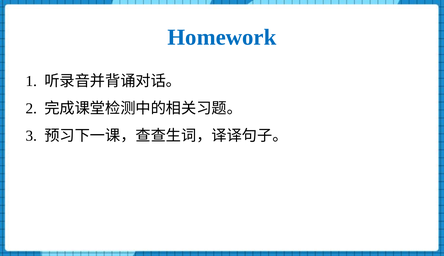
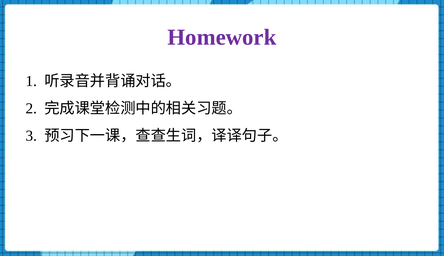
Homework colour: blue -> purple
